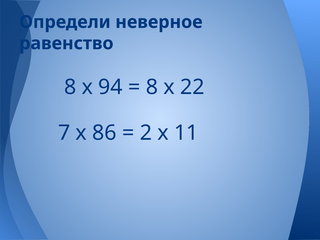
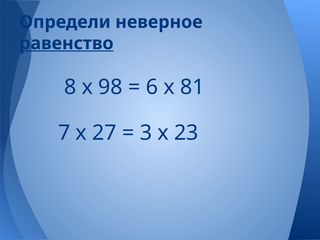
равенство underline: none -> present
94: 94 -> 98
8 at (152, 87): 8 -> 6
22: 22 -> 81
86: 86 -> 27
2: 2 -> 3
11: 11 -> 23
